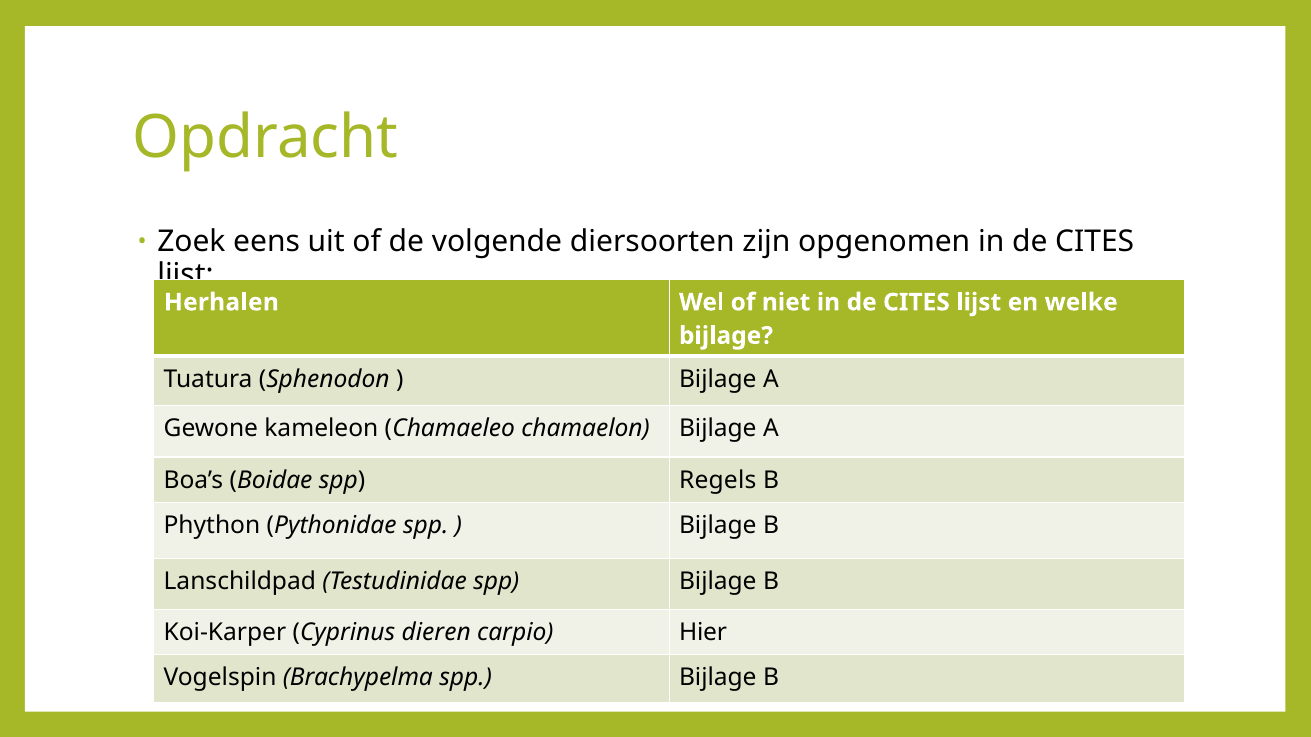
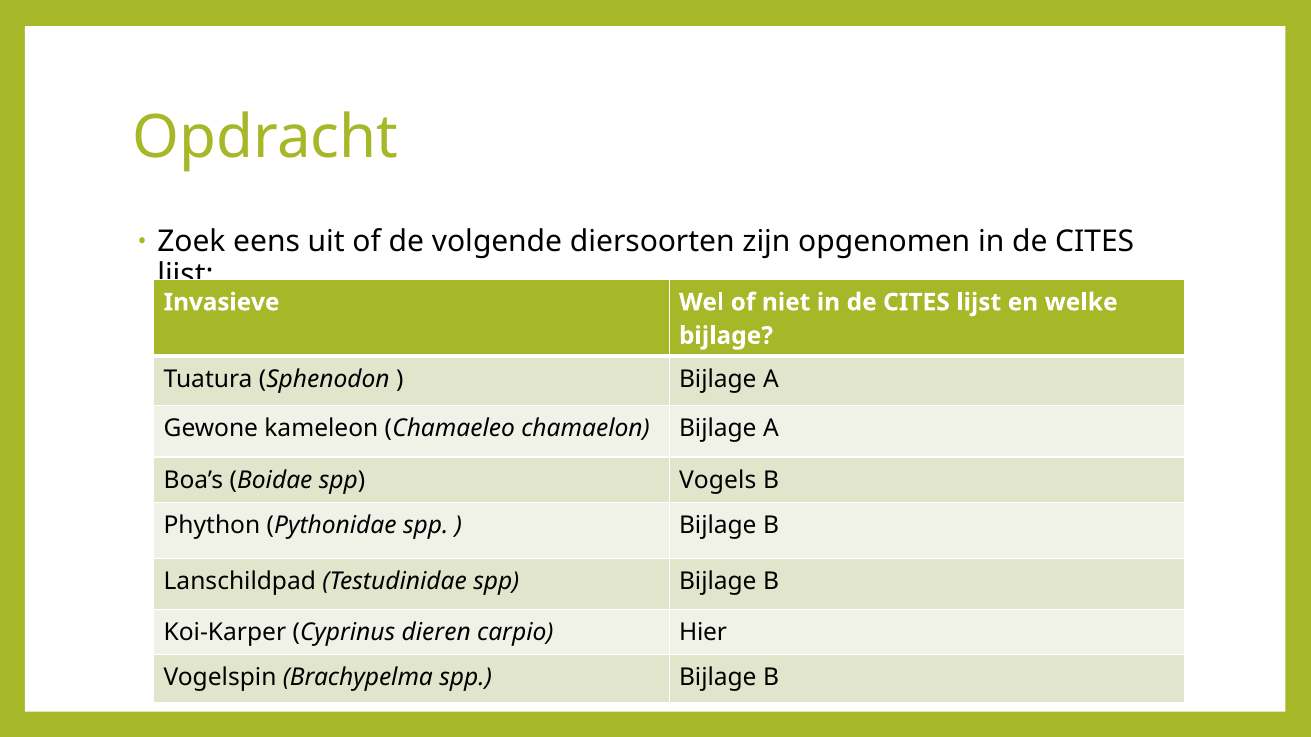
Herhalen: Herhalen -> Invasieve
Regels: Regels -> Vogels
